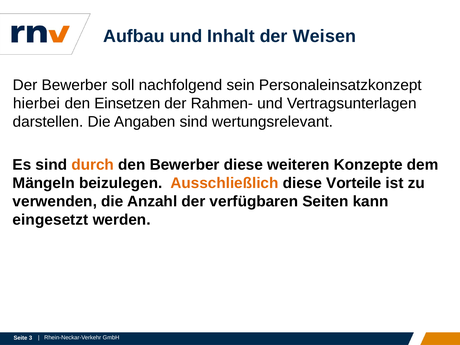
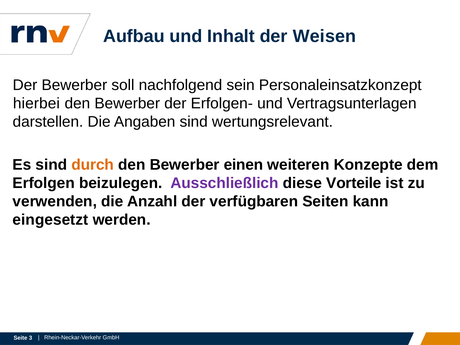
Einsetzen at (127, 103): Einsetzen -> Bewerber
Rahmen-: Rahmen- -> Erfolgen-
Bewerber diese: diese -> einen
Mängeln: Mängeln -> Erfolgen
Ausschließlich colour: orange -> purple
